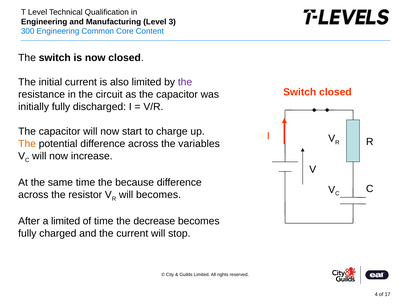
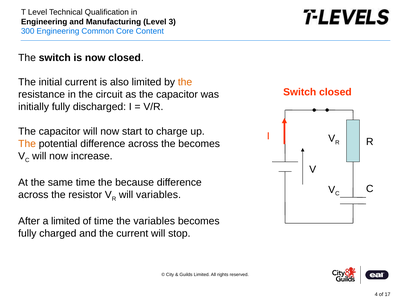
the at (185, 82) colour: purple -> orange
the variables: variables -> becomes
will becomes: becomes -> variables
the decrease: decrease -> variables
